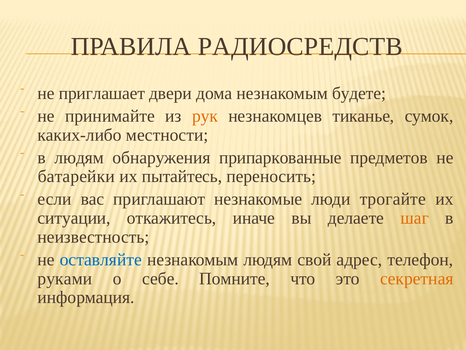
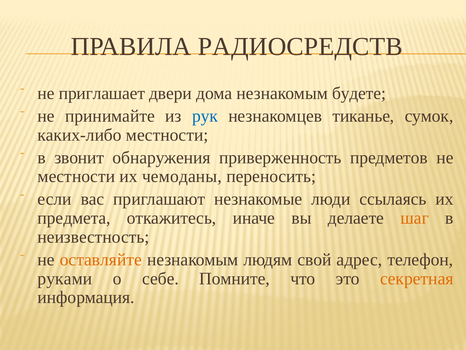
рук colour: orange -> blue
в людям: людям -> звонит
припаркованные: припаркованные -> приверженность
батарейки at (76, 176): батарейки -> местности
пытайтесь: пытайтесь -> чемоданы
трогайте: трогайте -> ссылаясь
ситуации: ситуации -> предмета
оставляйте colour: blue -> orange
